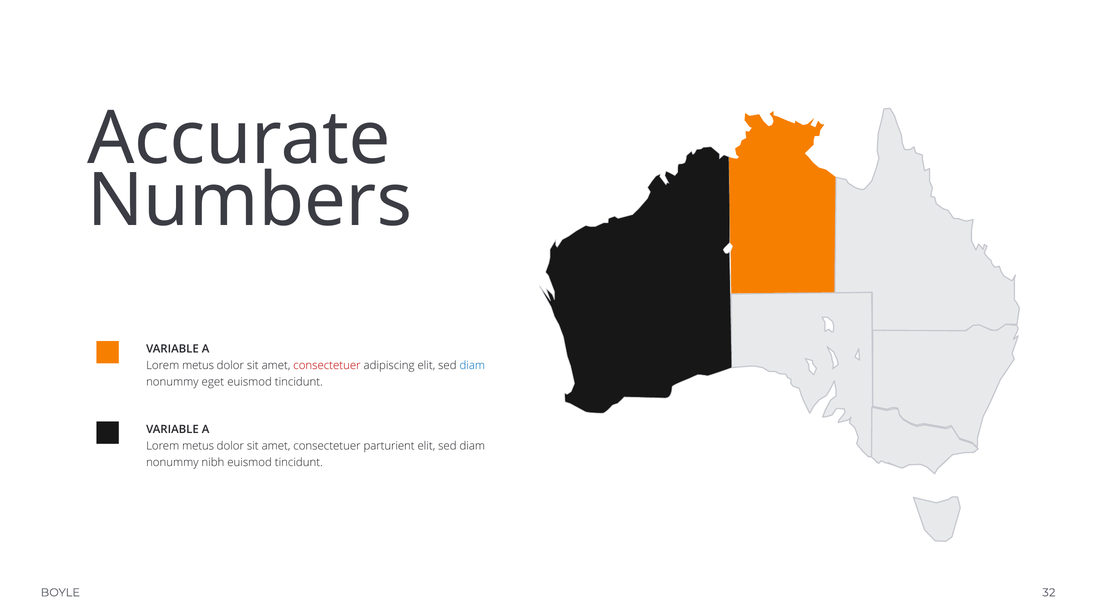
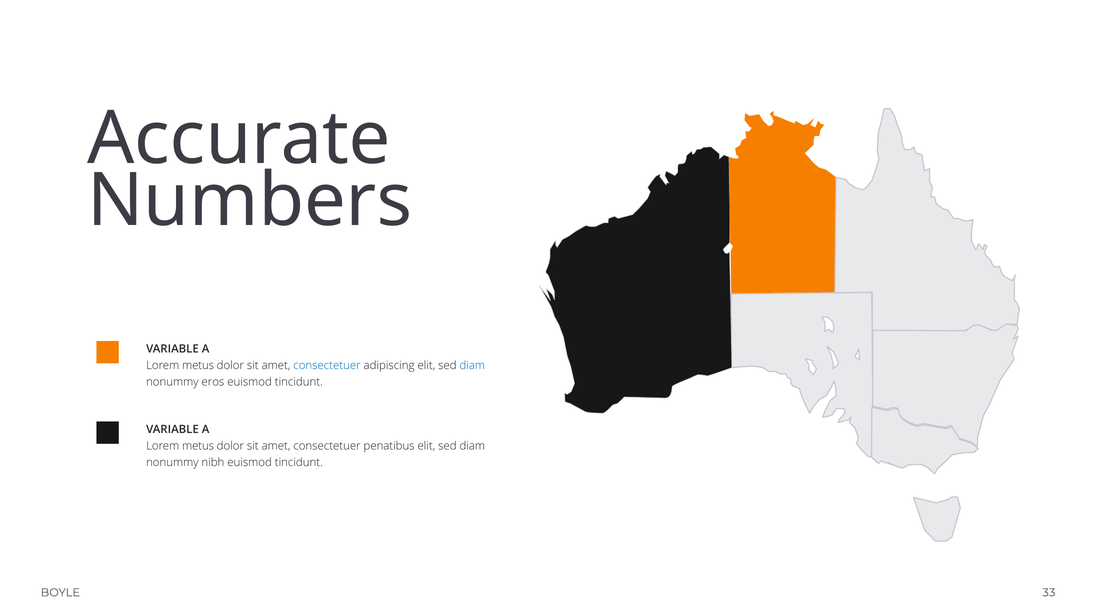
consectetuer at (327, 366) colour: red -> blue
eget: eget -> eros
parturient: parturient -> penatibus
32: 32 -> 33
